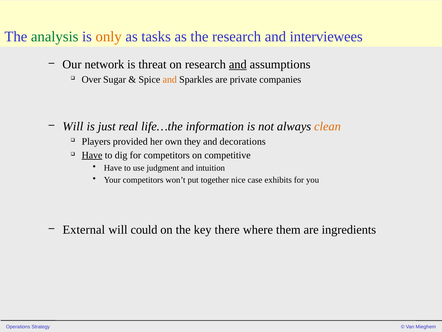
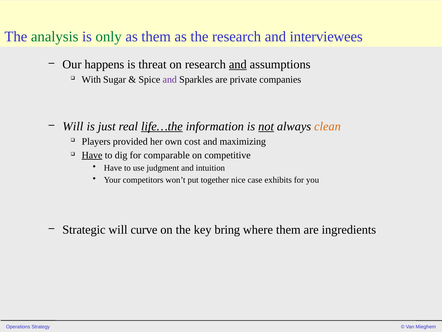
only colour: orange -> green
as tasks: tasks -> them
network: network -> happens
Over: Over -> With
and at (170, 79) colour: orange -> purple
life…the underline: none -> present
not underline: none -> present
they: they -> cost
decorations: decorations -> maximizing
for competitors: competitors -> comparable
External: External -> Strategic
could: could -> curve
there: there -> bring
